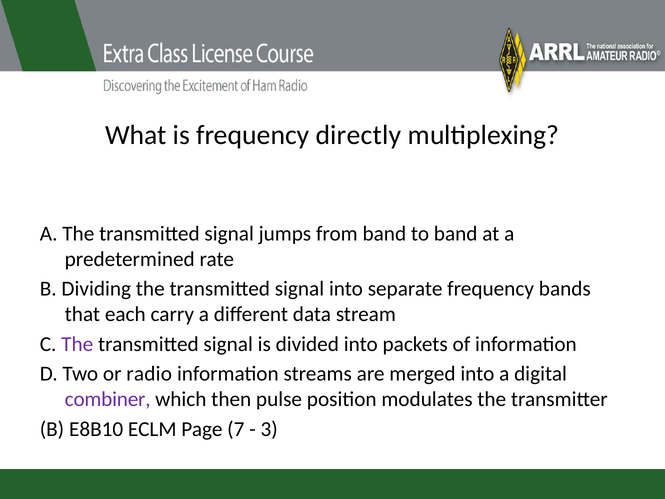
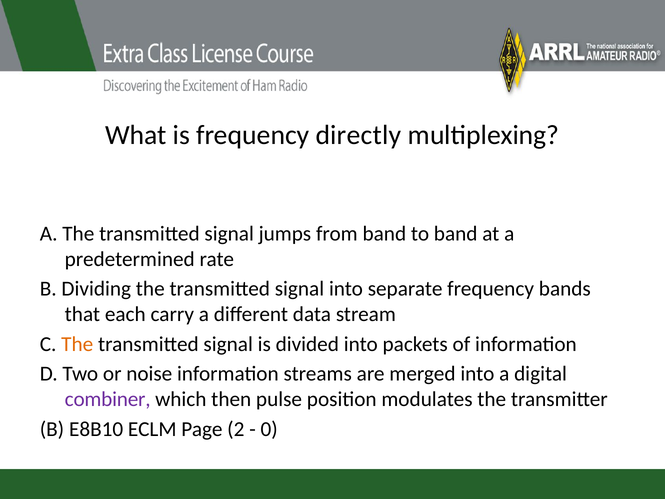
The at (77, 344) colour: purple -> orange
radio: radio -> noise
7: 7 -> 2
3: 3 -> 0
